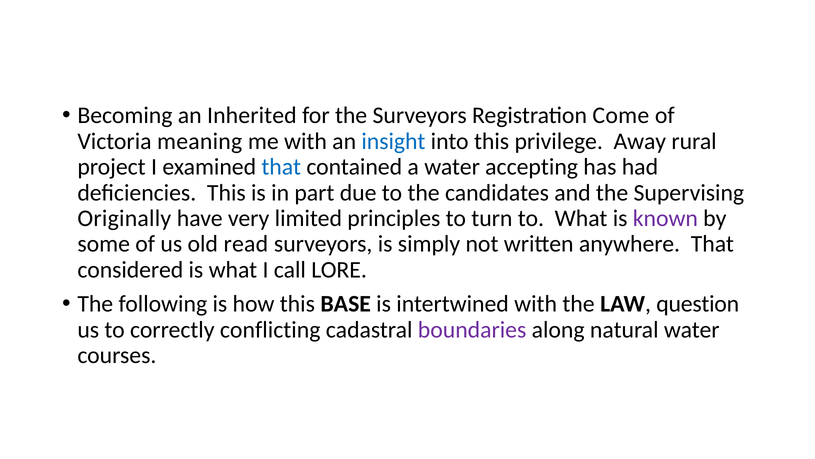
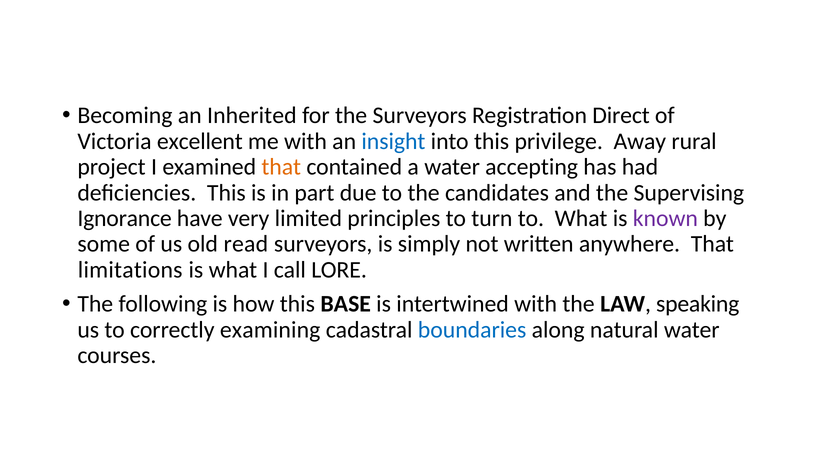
Come: Come -> Direct
meaning: meaning -> excellent
that at (281, 167) colour: blue -> orange
Originally: Originally -> Ignorance
considered: considered -> limitations
question: question -> speaking
conflicting: conflicting -> examining
boundaries colour: purple -> blue
